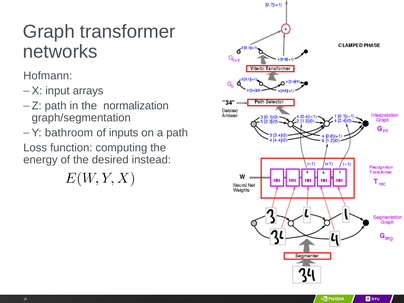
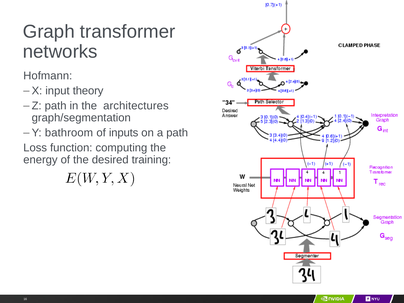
arrays: arrays -> theory
normalization: normalization -> architectures
instead: instead -> training
